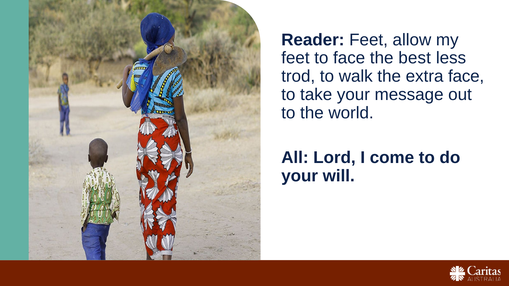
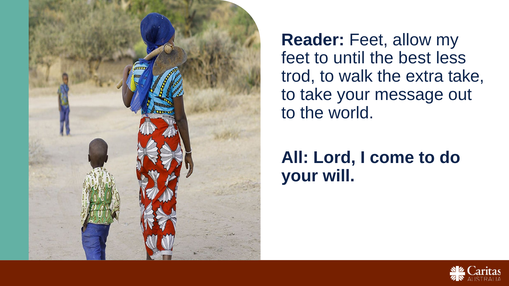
to face: face -> until
extra face: face -> take
